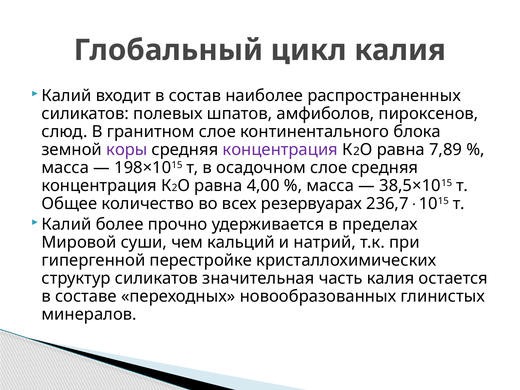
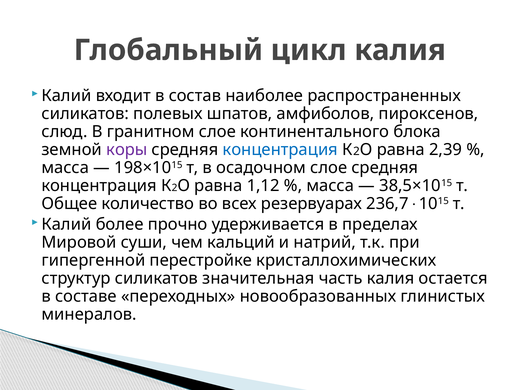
концентрация at (280, 150) colour: purple -> blue
7,89: 7,89 -> 2,39
4,00: 4,00 -> 1,12
